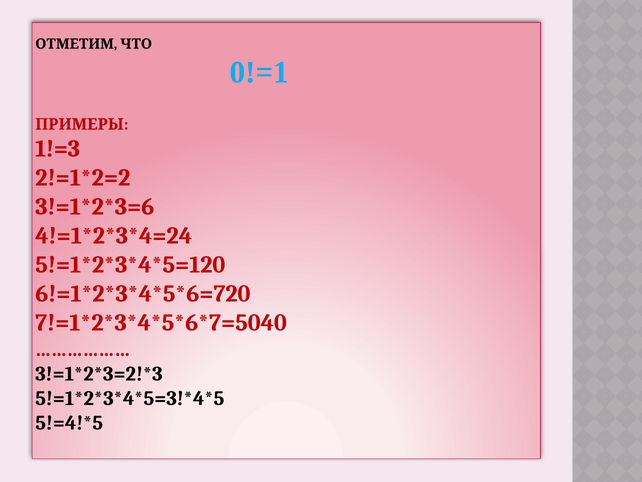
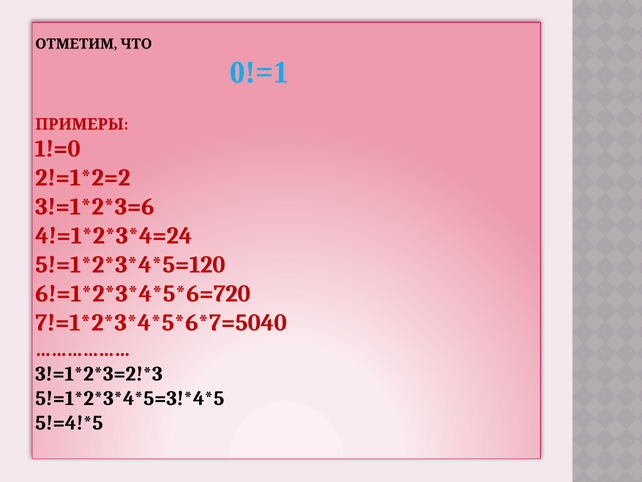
1!=3: 1!=3 -> 1!=0
